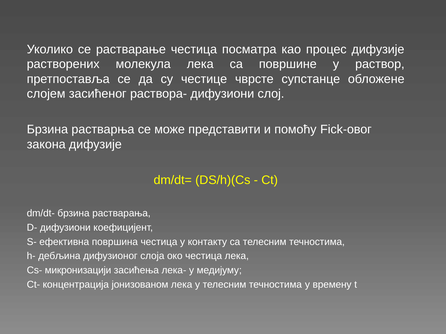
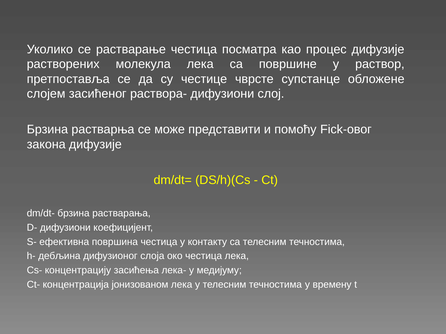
микронизацији: микронизацији -> концентрацију
